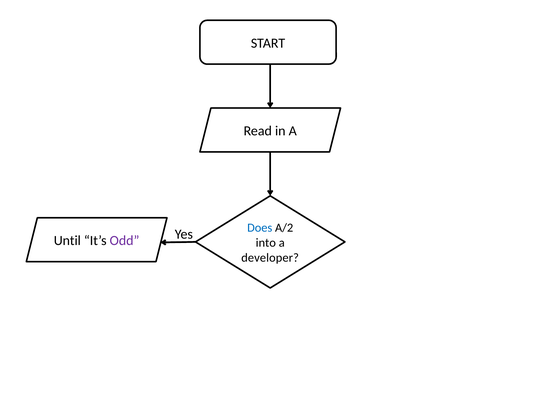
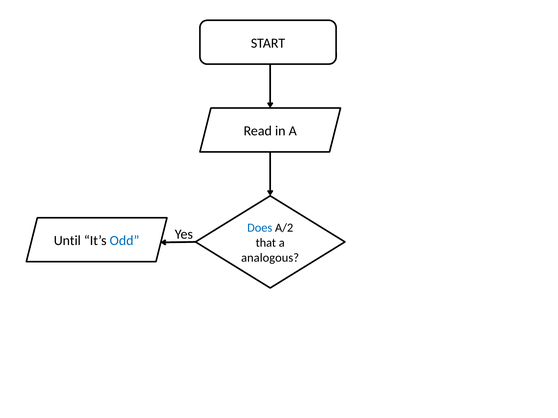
Odd colour: purple -> blue
into: into -> that
developer: developer -> analogous
